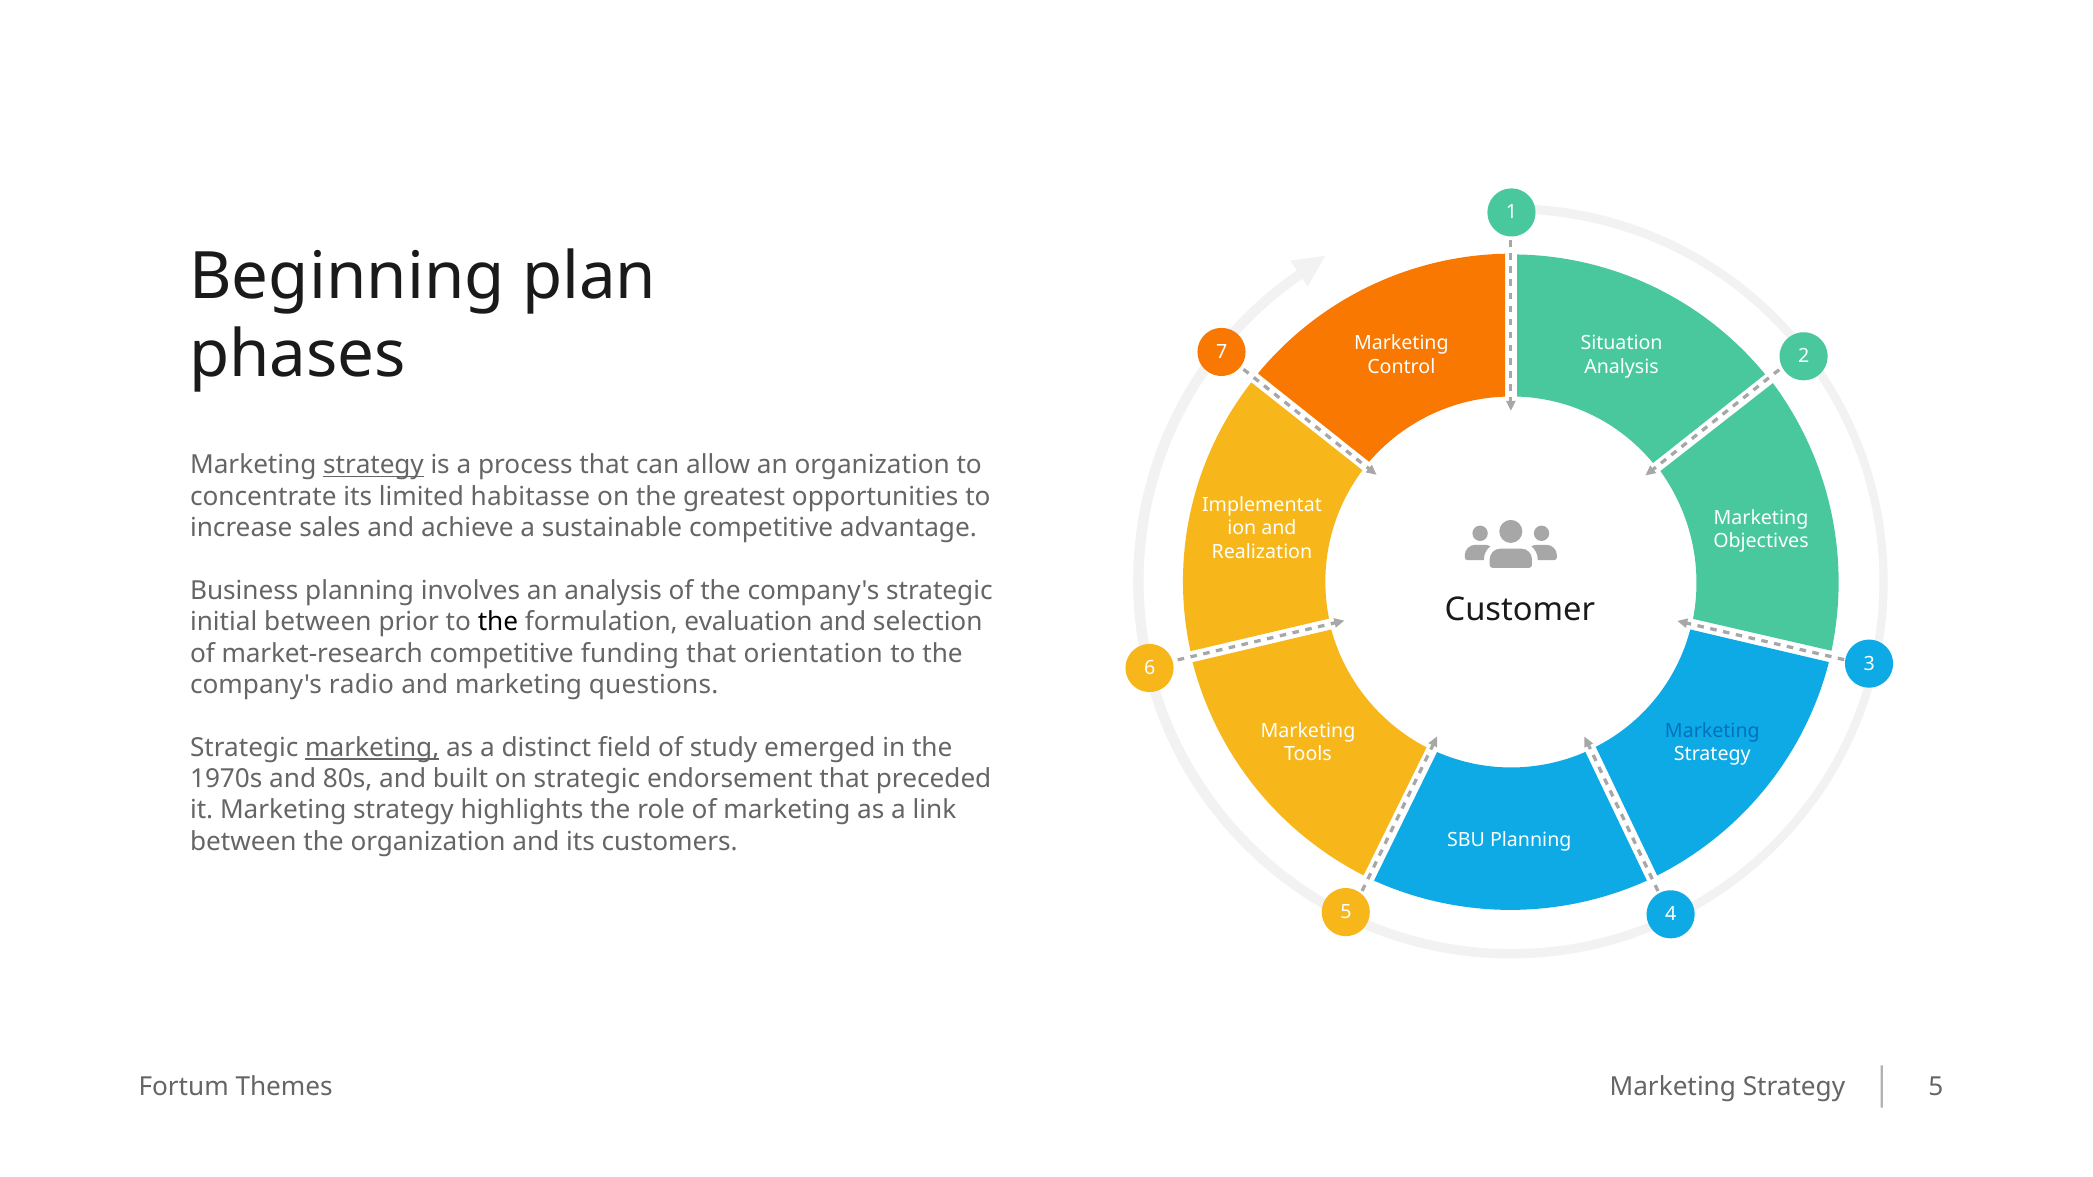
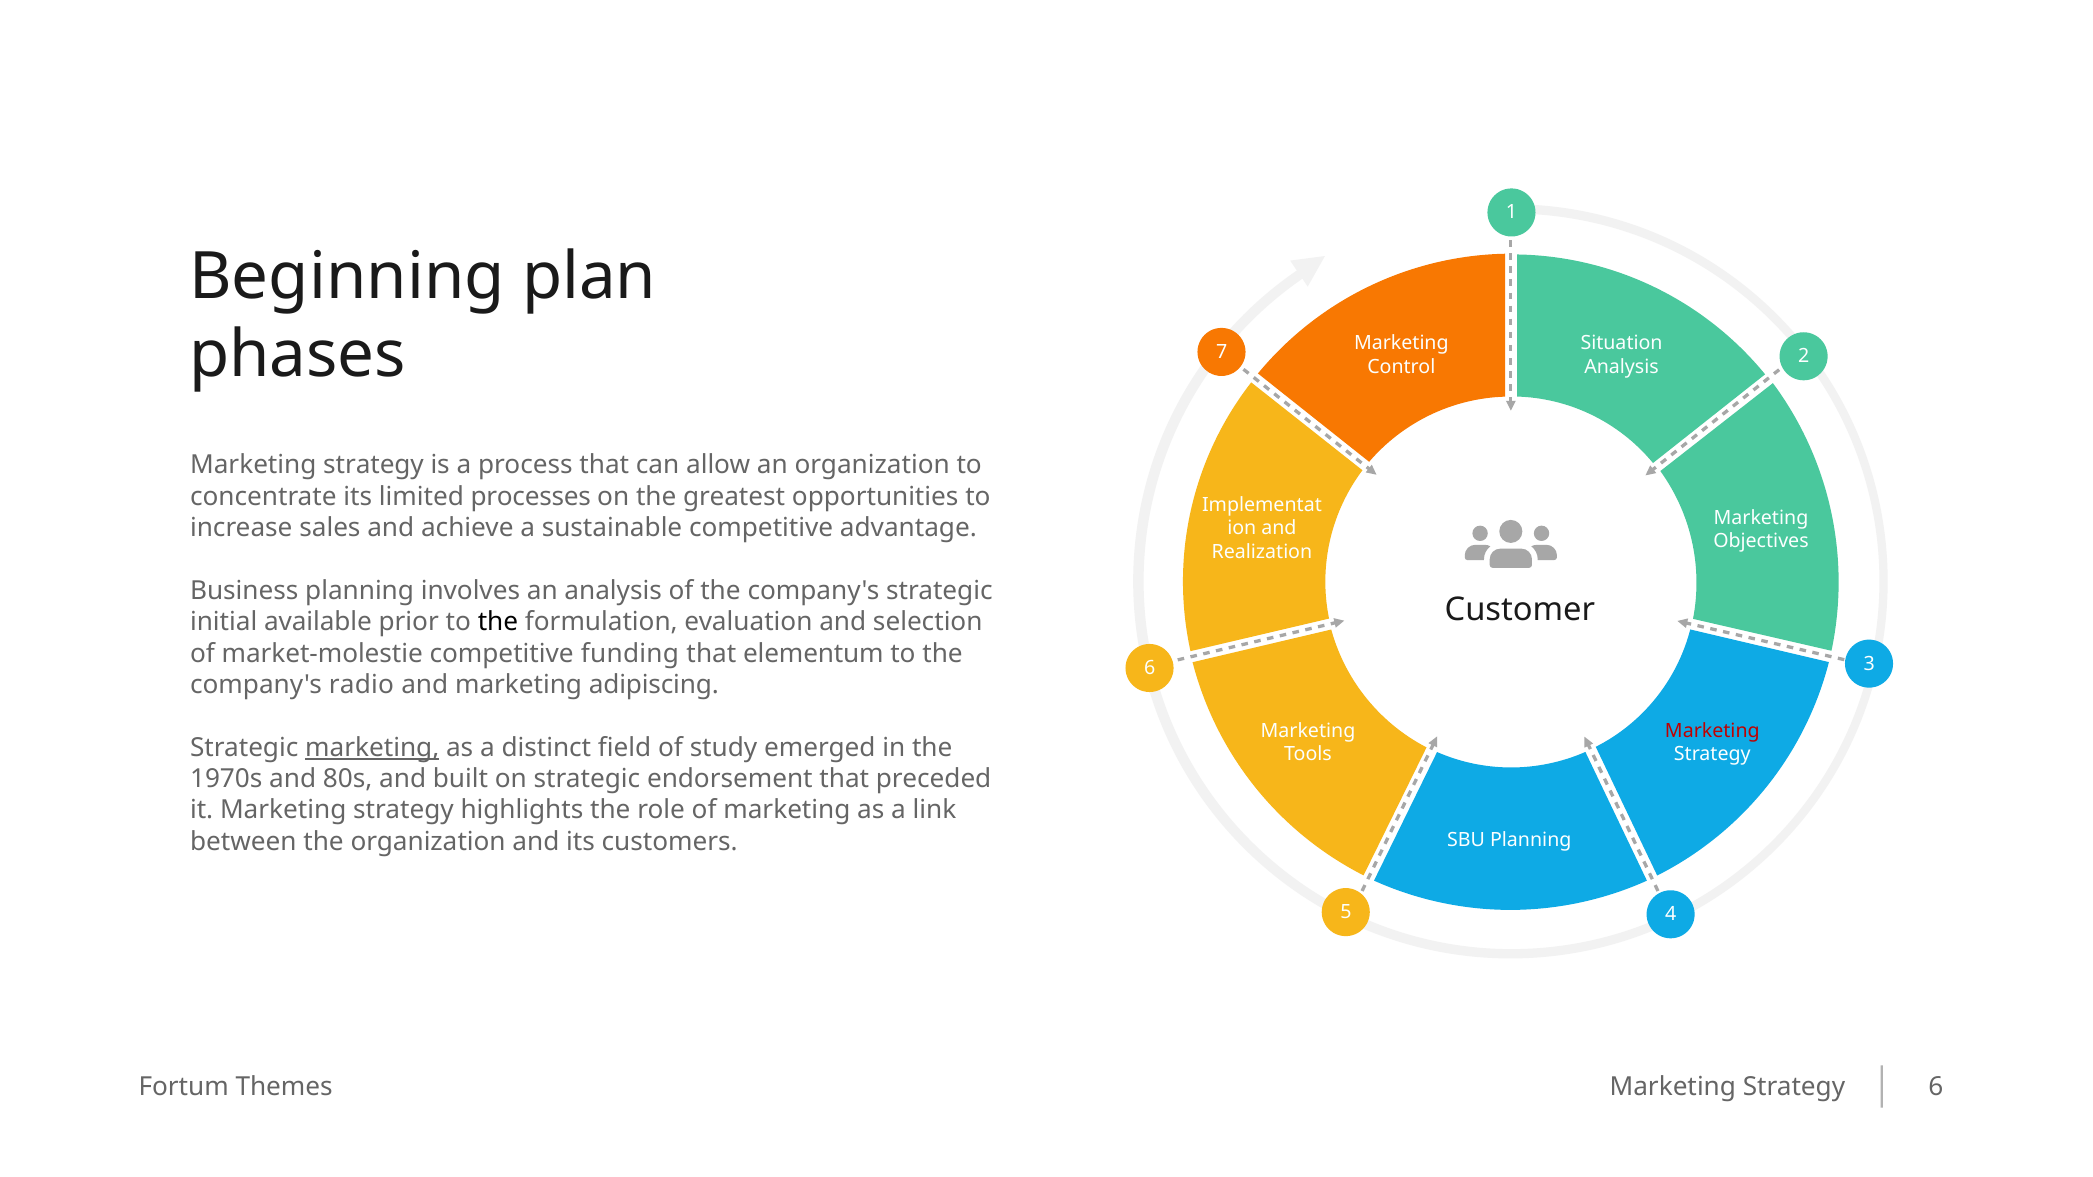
strategy at (374, 465) underline: present -> none
habitasse: habitasse -> processes
initial between: between -> available
market-research: market-research -> market-molestie
orientation: orientation -> elementum
questions: questions -> adipiscing
Marketing at (1712, 731) colour: blue -> red
5 at (1936, 1087): 5 -> 6
